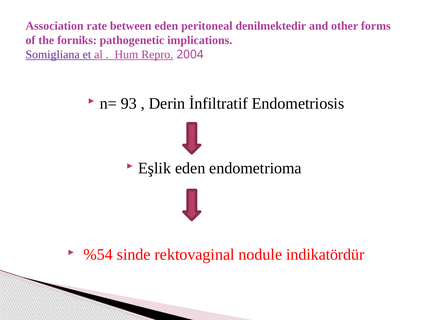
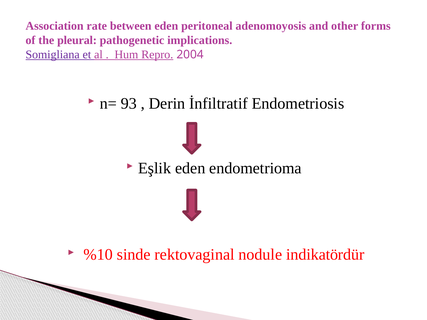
denilmektedir: denilmektedir -> adenomoyosis
forniks: forniks -> pleural
%54: %54 -> %10
